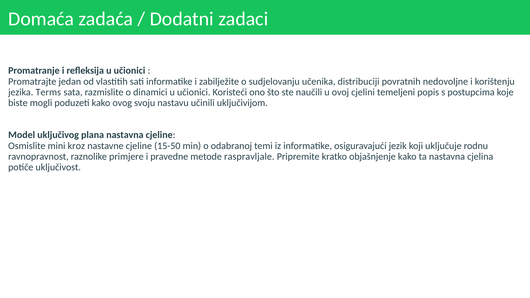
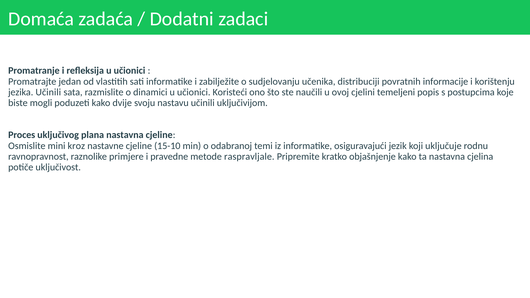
nedovoljne: nedovoljne -> informacije
jezika Terms: Terms -> Učinili
ovog: ovog -> dvije
Model: Model -> Proces
15-50: 15-50 -> 15-10
